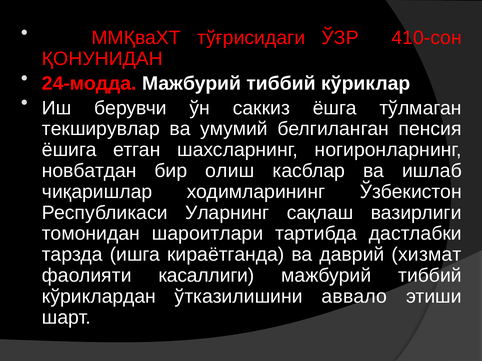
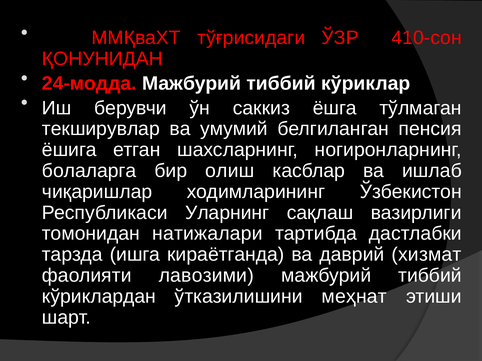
новбатдан: новбатдан -> болаларга
шароитлари: шароитлари -> натижалари
касаллиги: касаллиги -> лавозими
аввало: аввало -> меҳнат
